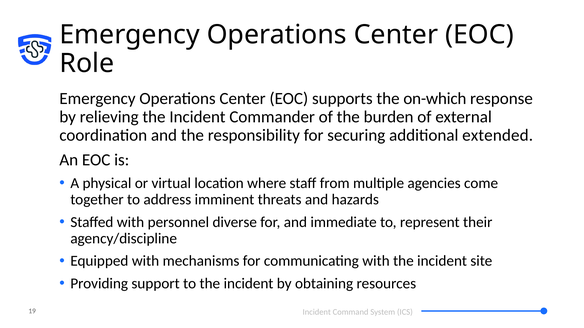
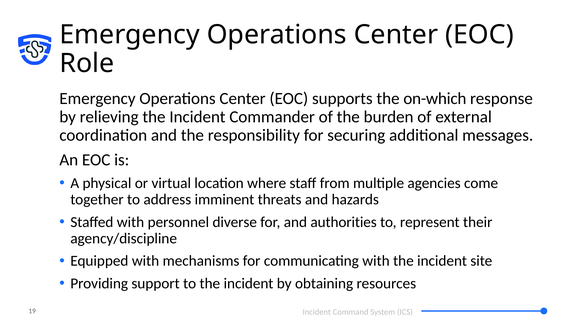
extended: extended -> messages
immediate: immediate -> authorities
